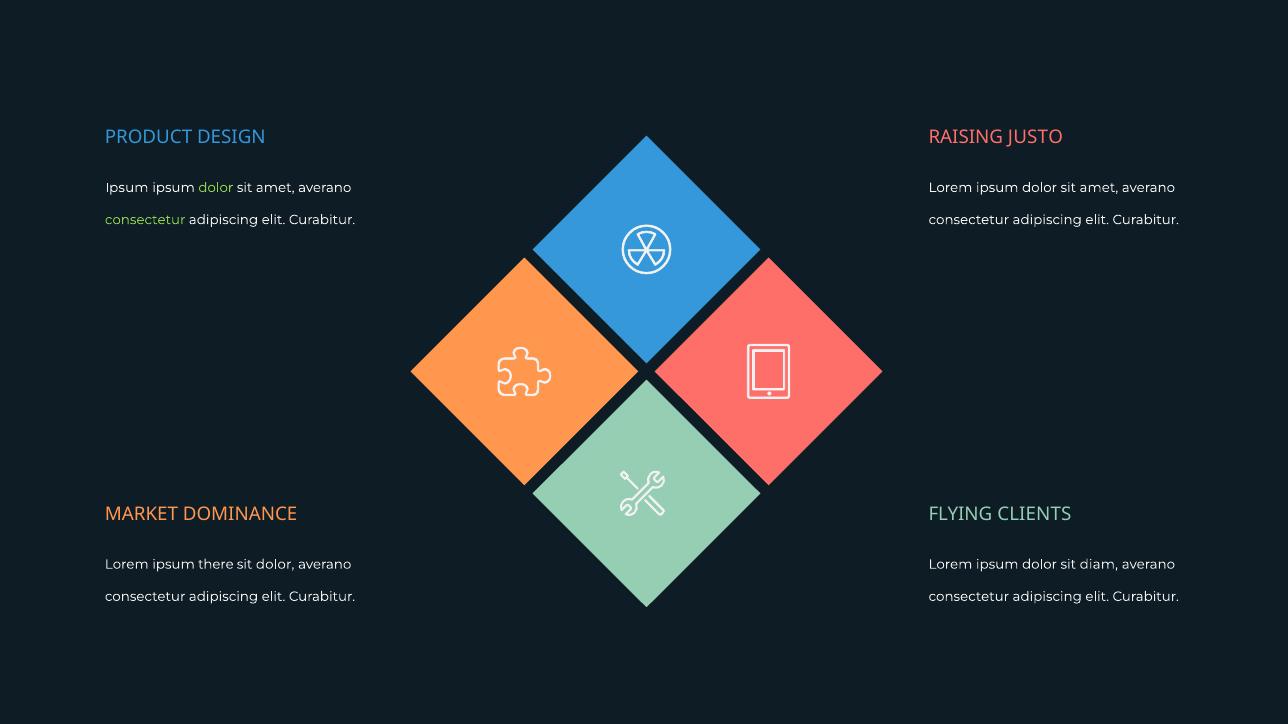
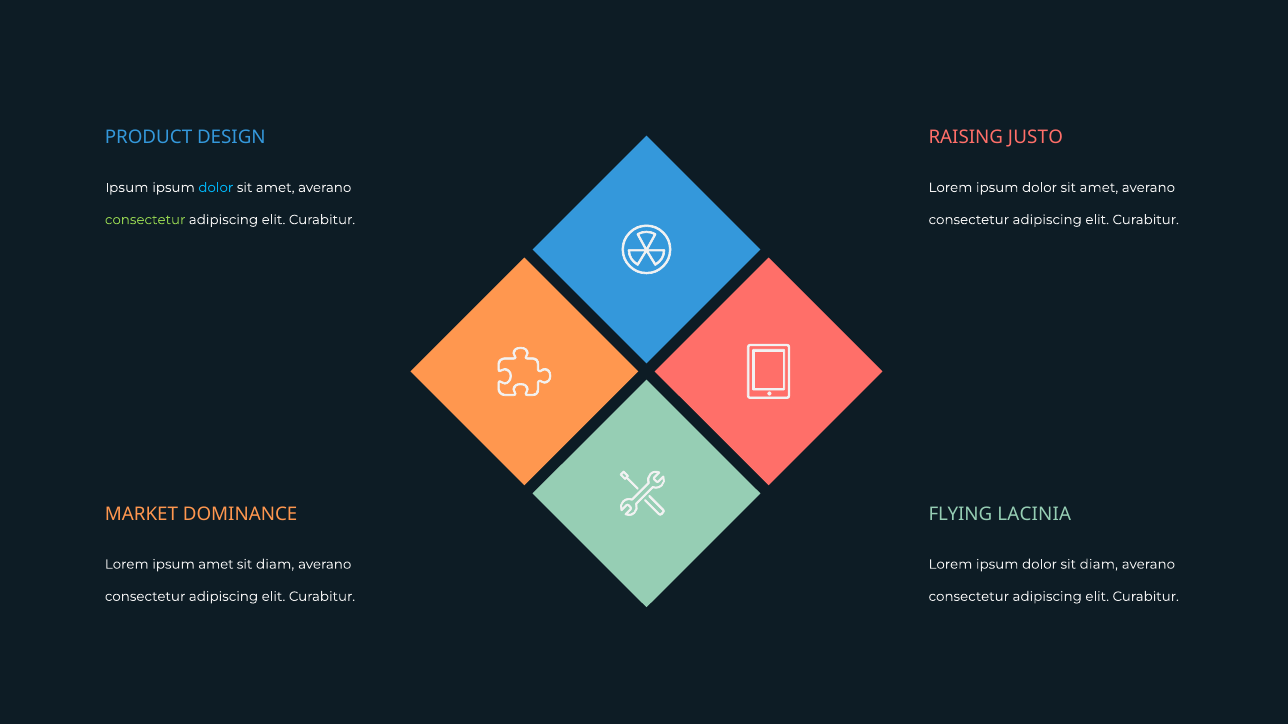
dolor at (216, 188) colour: light green -> light blue
CLIENTS: CLIENTS -> LACINIA
ipsum there: there -> amet
dolor at (275, 565): dolor -> diam
